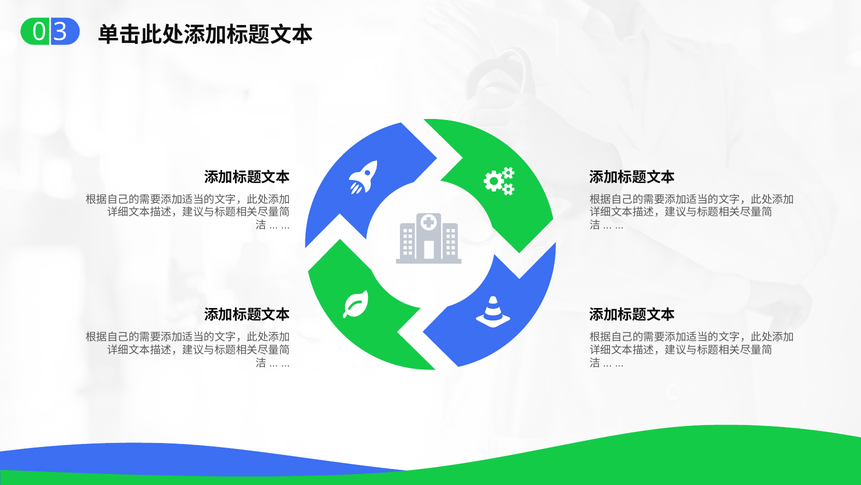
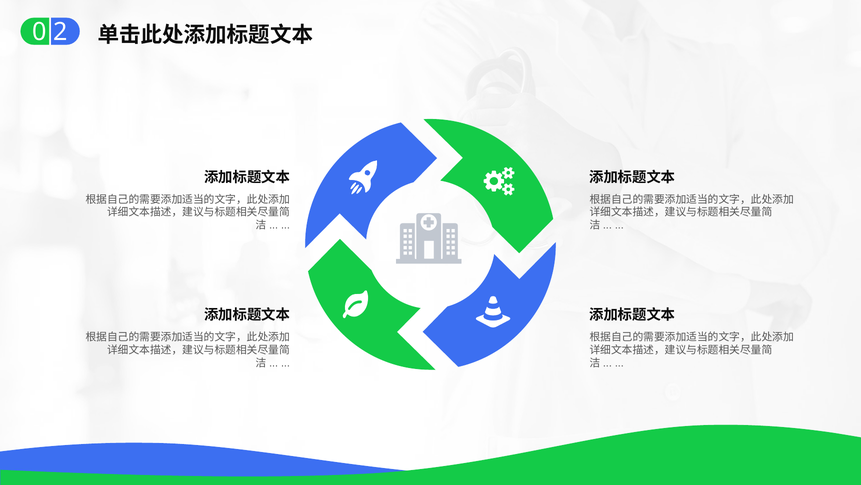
3: 3 -> 2
